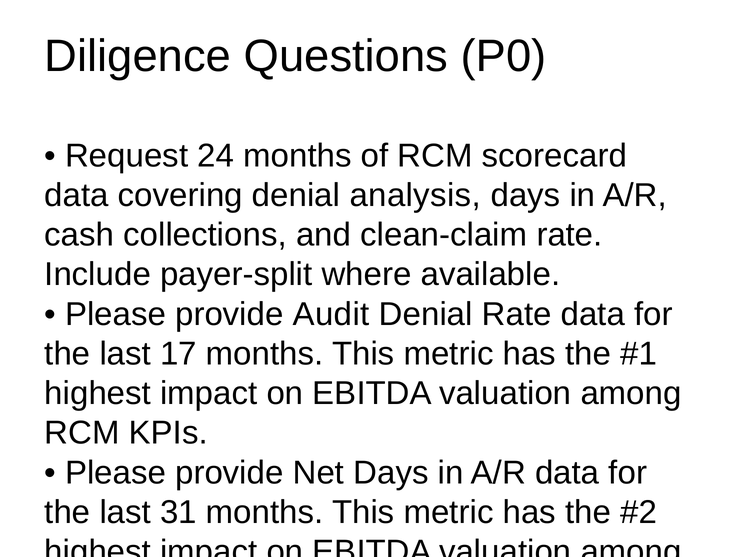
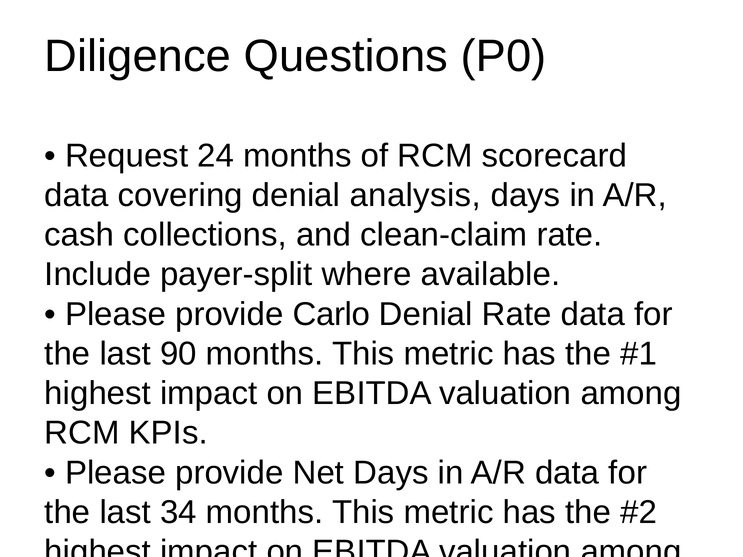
Audit: Audit -> Carlo
17: 17 -> 90
31: 31 -> 34
